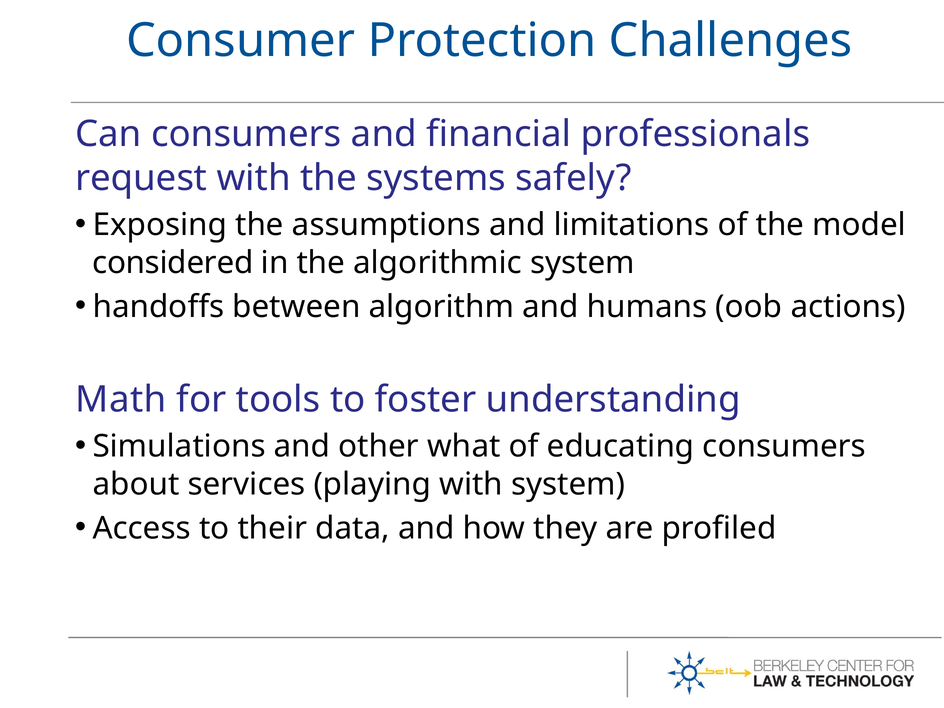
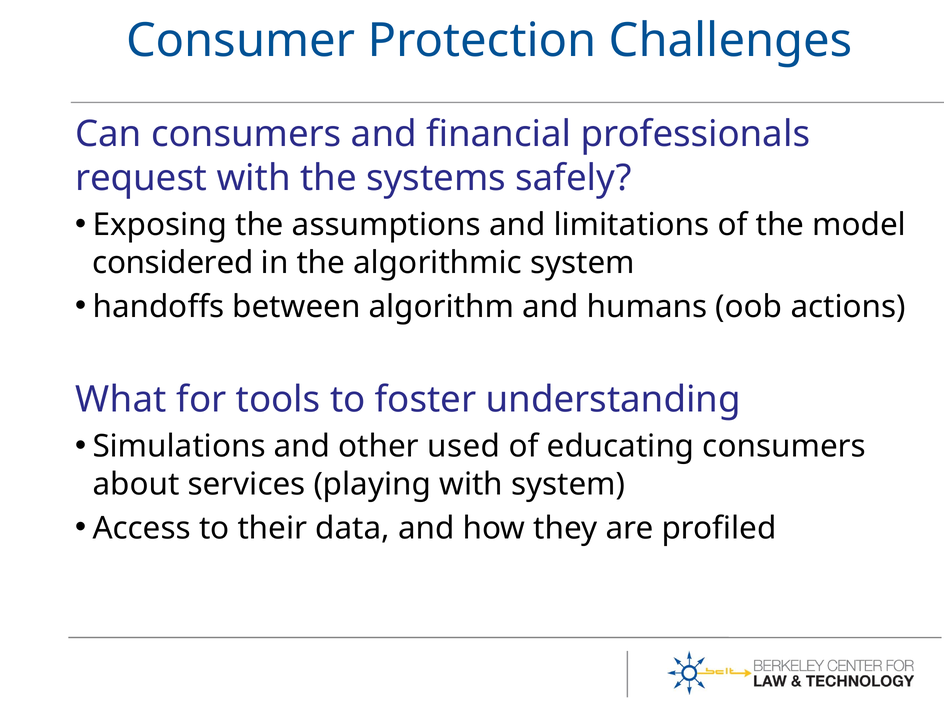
Math: Math -> What
what: what -> used
